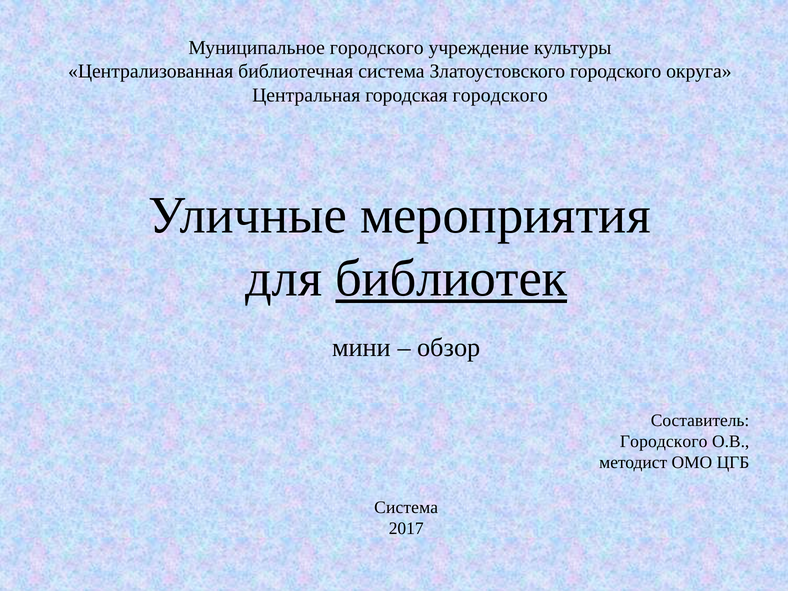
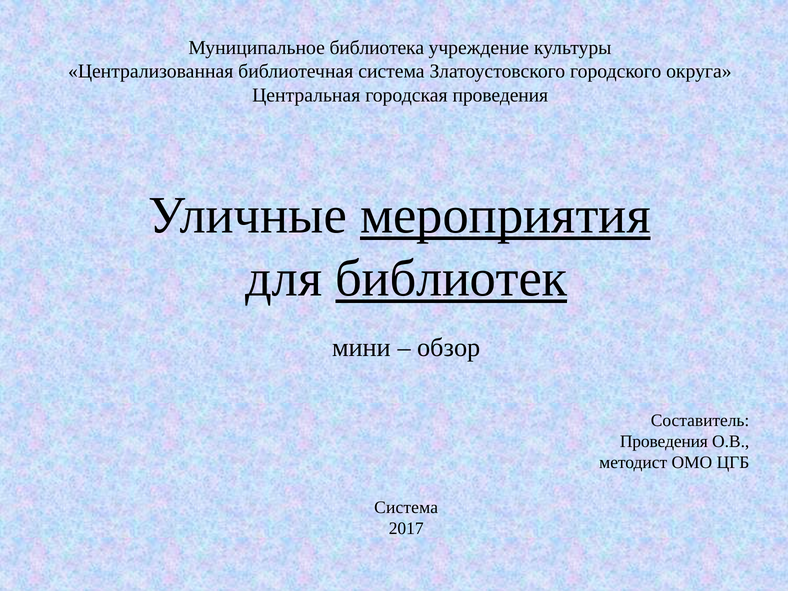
Муниципальное городского: городского -> библиотека
городская городского: городского -> проведения
мероприятия underline: none -> present
Городского at (664, 442): Городского -> Проведения
